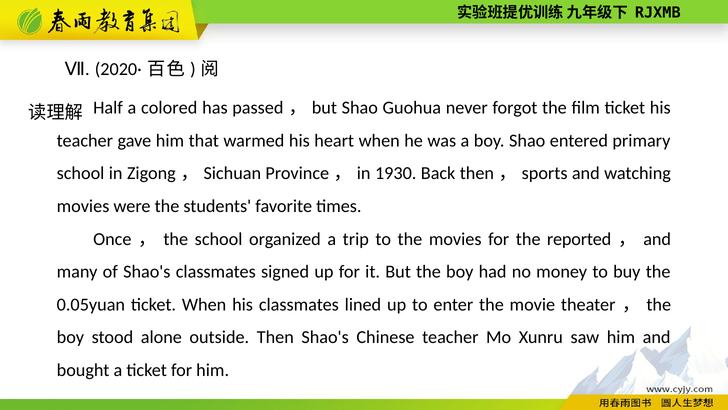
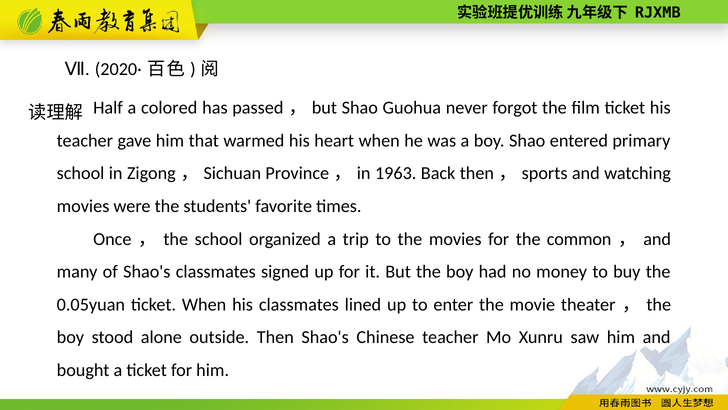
1930: 1930 -> 1963
reported: reported -> common
